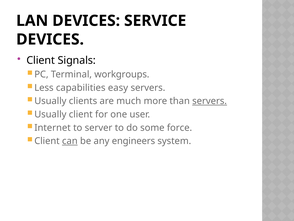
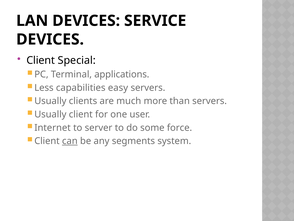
Signals: Signals -> Special
workgroups: workgroups -> applications
servers at (210, 101) underline: present -> none
engineers: engineers -> segments
